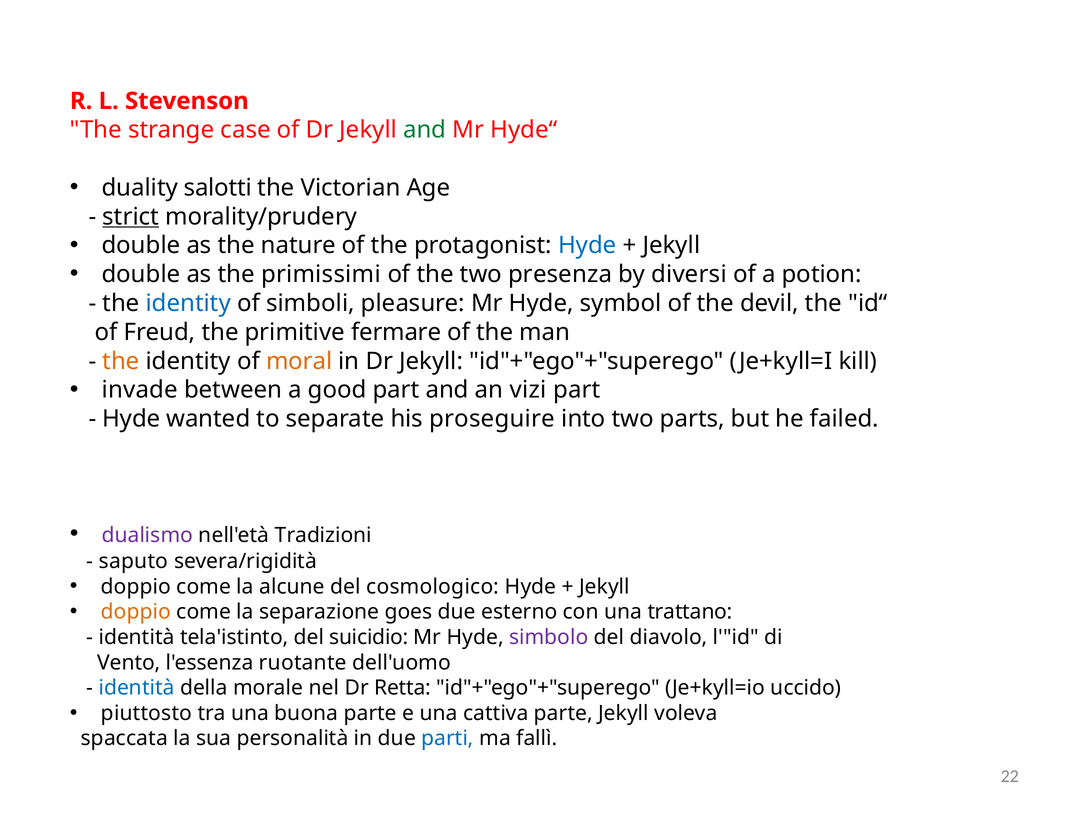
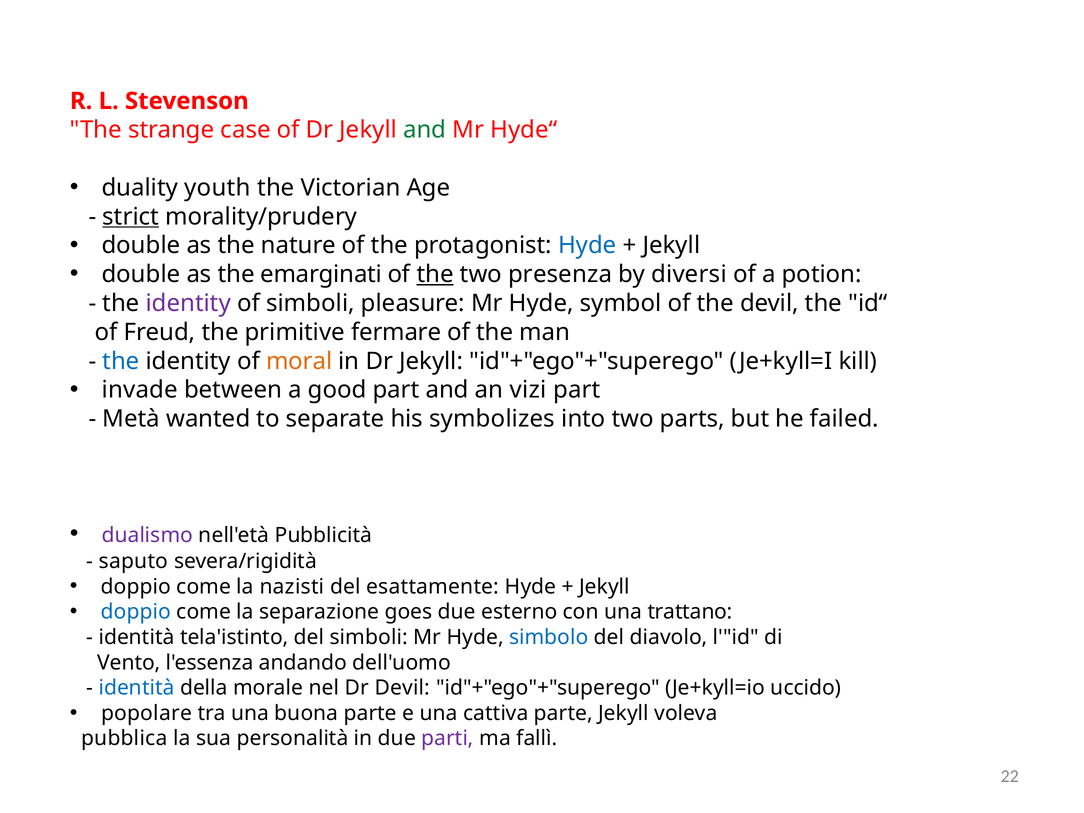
salotti: salotti -> youth
primissimi: primissimi -> emarginati
the at (435, 274) underline: none -> present
identity at (188, 303) colour: blue -> purple
the at (121, 361) colour: orange -> blue
Hyde at (131, 419): Hyde -> Metà
proseguire: proseguire -> symbolizes
Tradizioni: Tradizioni -> Pubblicità
alcune: alcune -> nazisti
cosmologico: cosmologico -> esattamente
doppio at (136, 612) colour: orange -> blue
del suicidio: suicidio -> simboli
simbolo colour: purple -> blue
ruotante: ruotante -> andando
Dr Retta: Retta -> Devil
piuttosto: piuttosto -> popolare
spaccata: spaccata -> pubblica
parti colour: blue -> purple
